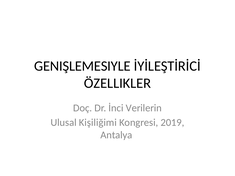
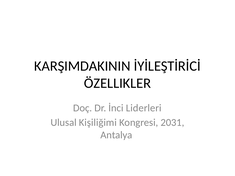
GENIŞLEMESIYLE: GENIŞLEMESIYLE -> KARŞIMDAKININ
Verilerin: Verilerin -> Liderleri
2019: 2019 -> 2031
